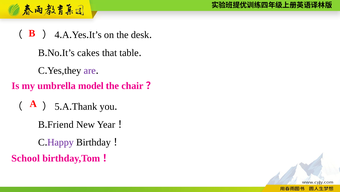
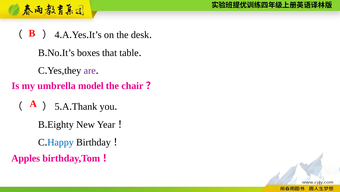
cakes: cakes -> boxes
Friend: Friend -> Eighty
Happy colour: purple -> blue
School: School -> Apples
